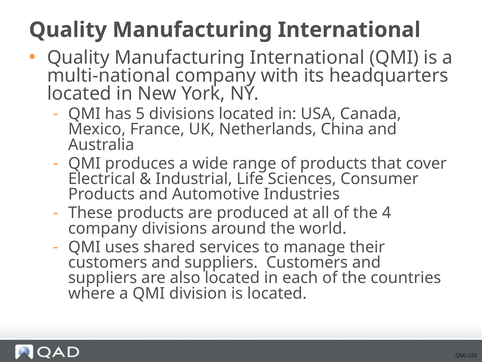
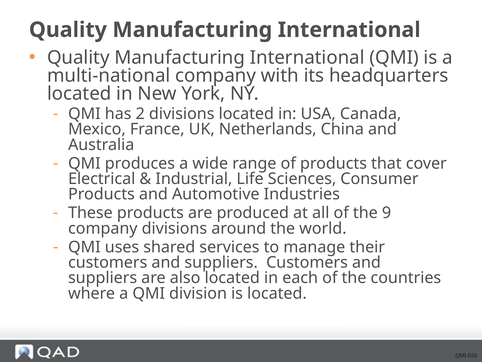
5: 5 -> 2
4: 4 -> 9
